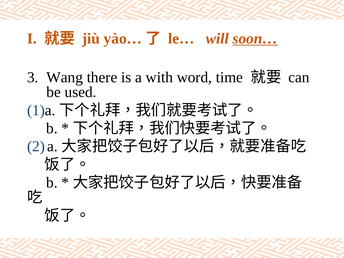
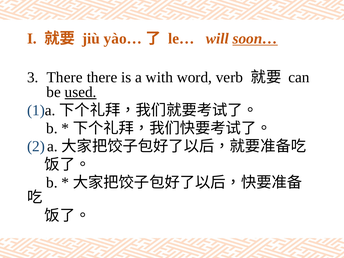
Wang at (65, 77): Wang -> There
time: time -> verb
used underline: none -> present
